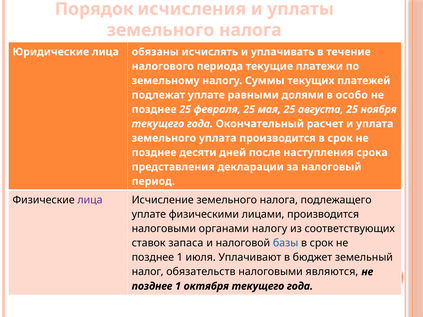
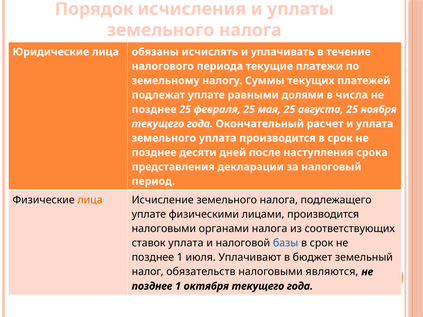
особо: особо -> числа
лица at (90, 200) colour: purple -> orange
органами налогу: налогу -> налога
ставок запаса: запаса -> уплата
